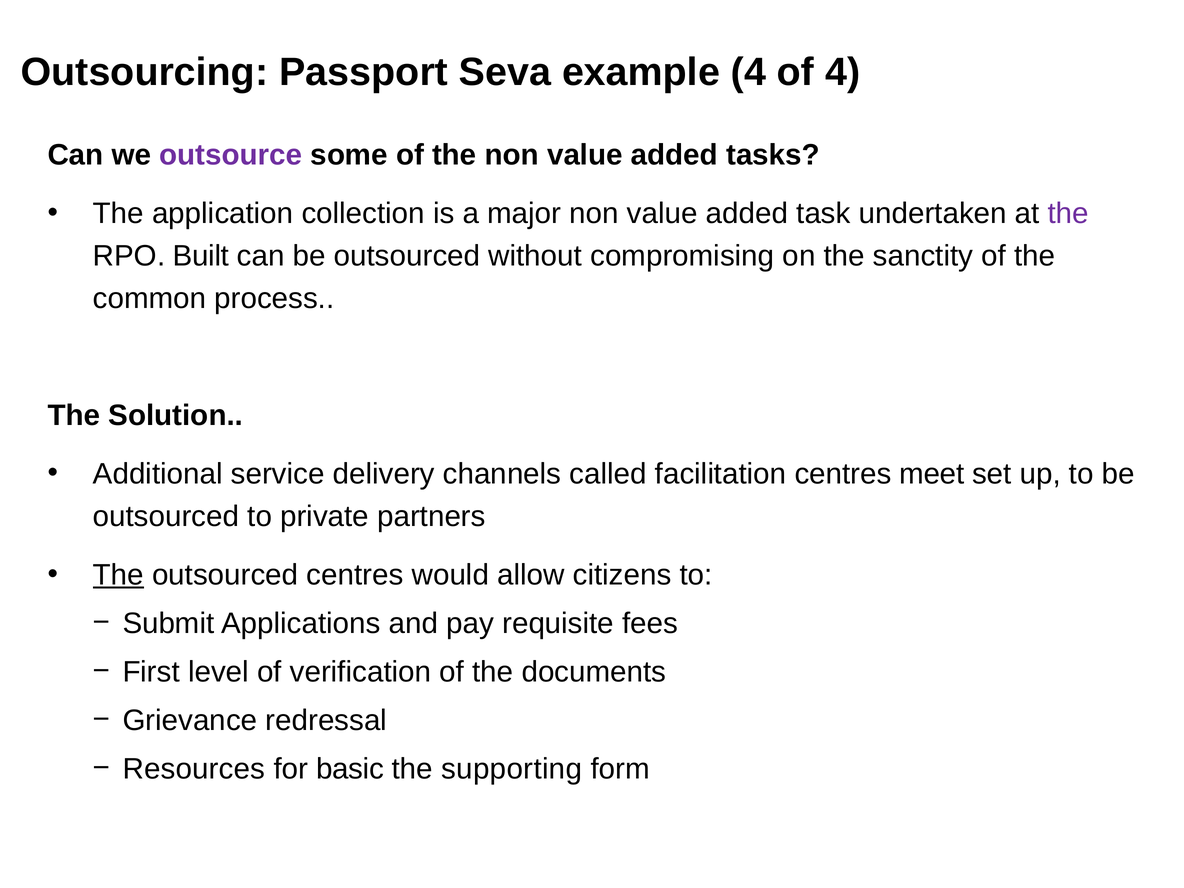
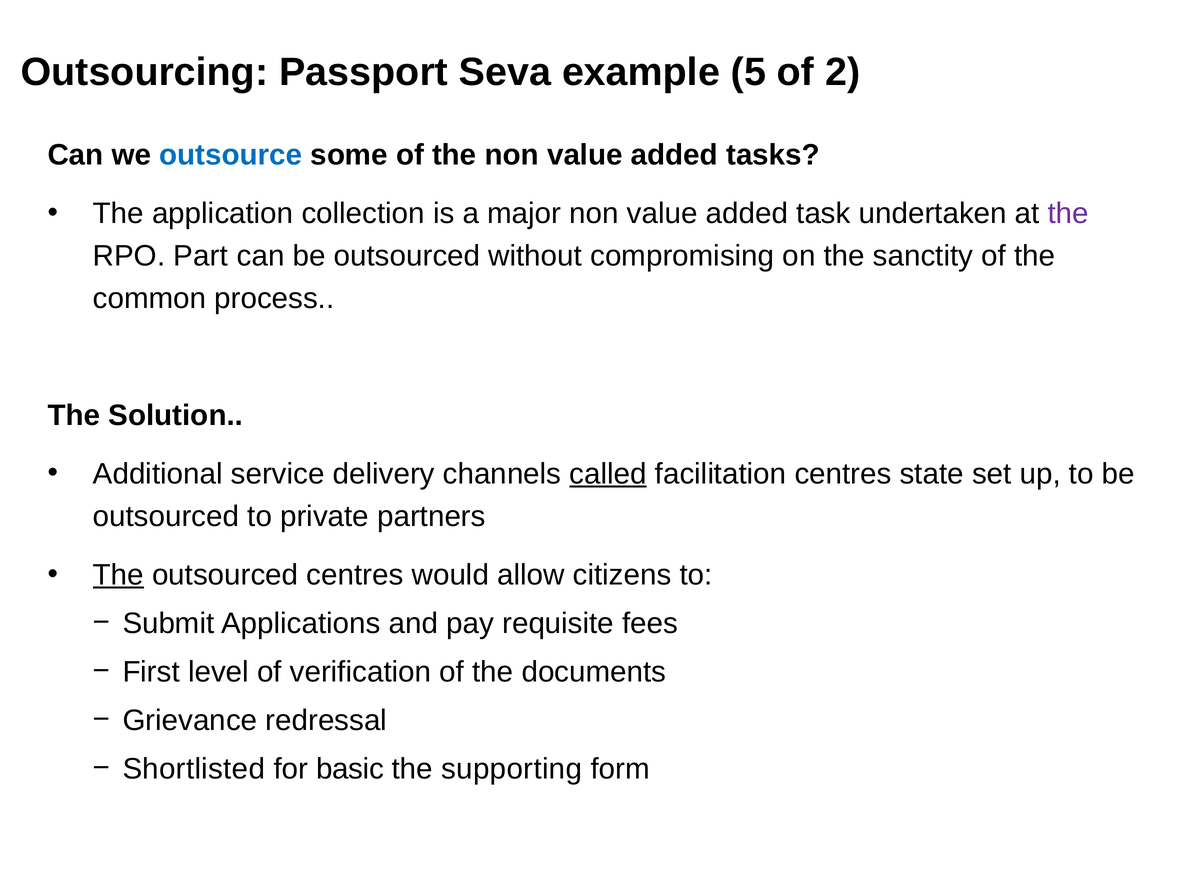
example 4: 4 -> 5
of 4: 4 -> 2
outsource colour: purple -> blue
Built: Built -> Part
called underline: none -> present
meet: meet -> state
Resources: Resources -> Shortlisted
